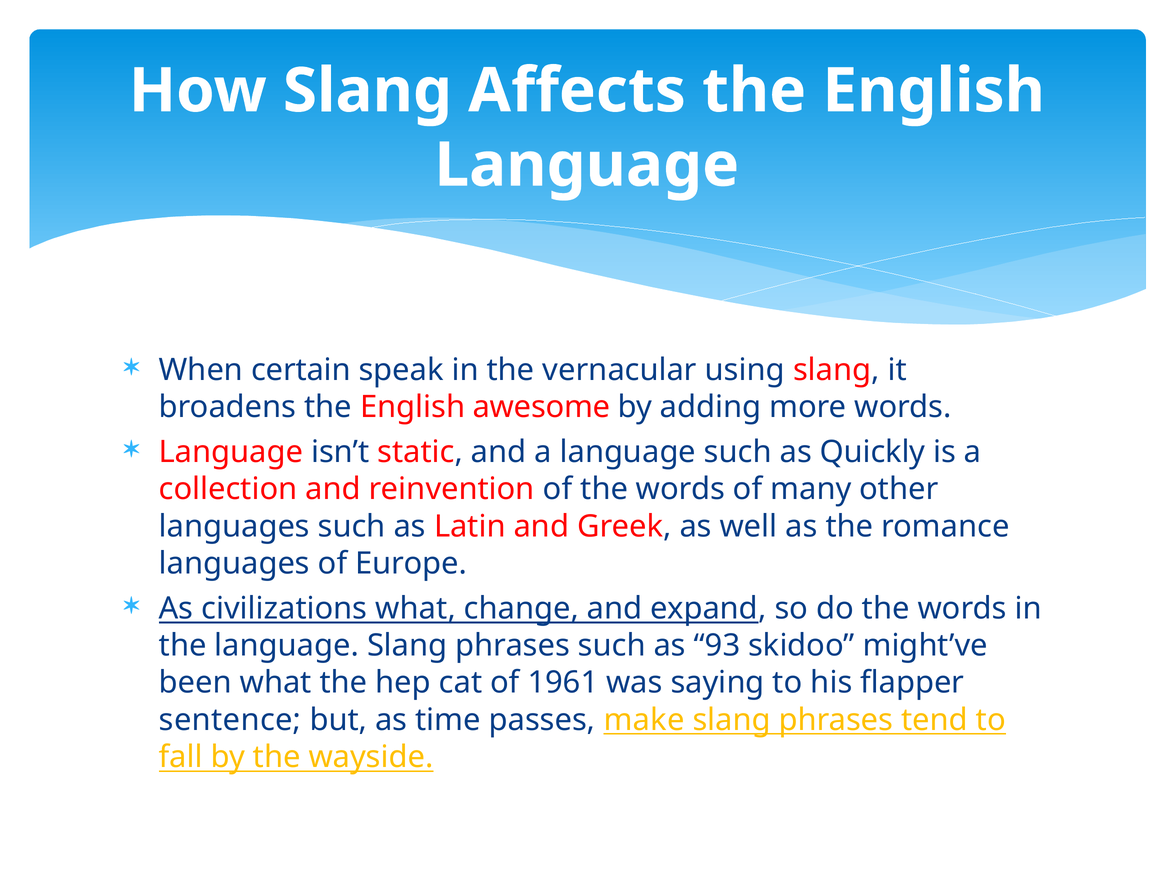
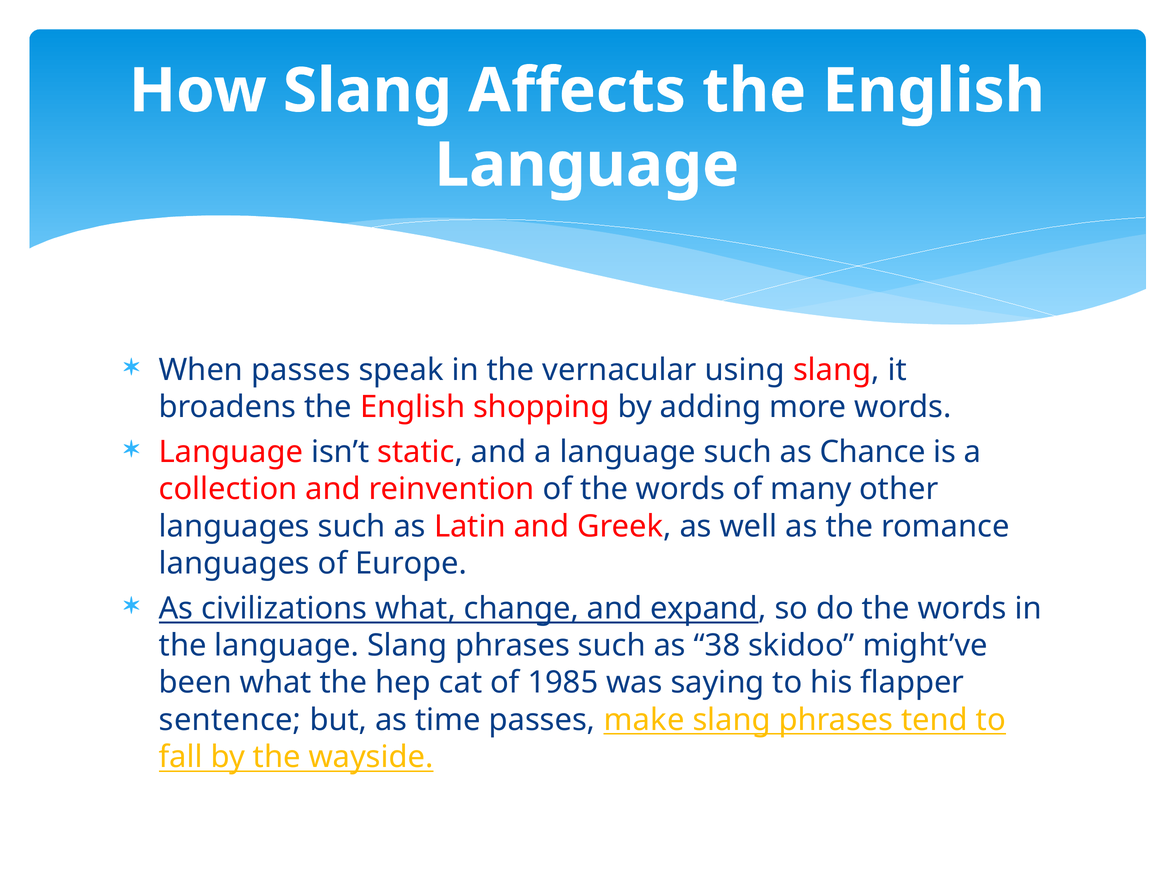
When certain: certain -> passes
awesome: awesome -> shopping
Quickly: Quickly -> Chance
93: 93 -> 38
1961: 1961 -> 1985
